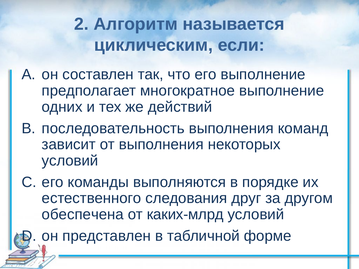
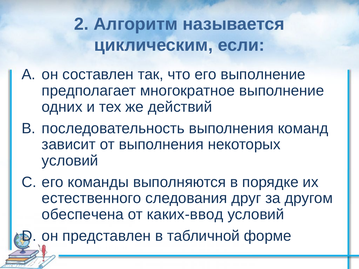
каких-млрд: каких-млрд -> каких-ввод
